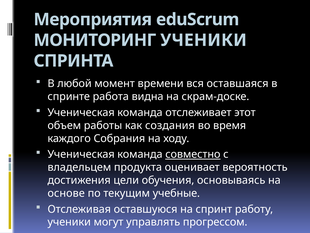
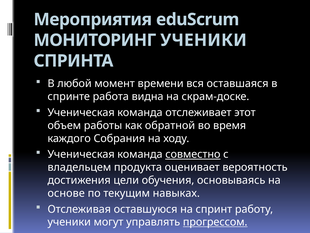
создания: создания -> обратной
учебные: учебные -> навыках
прогрессом underline: none -> present
